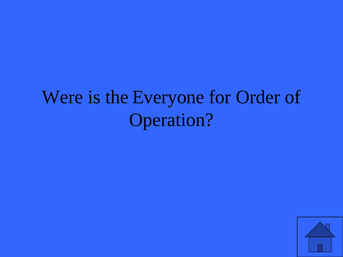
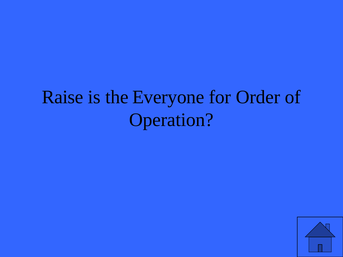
Were: Were -> Raise
